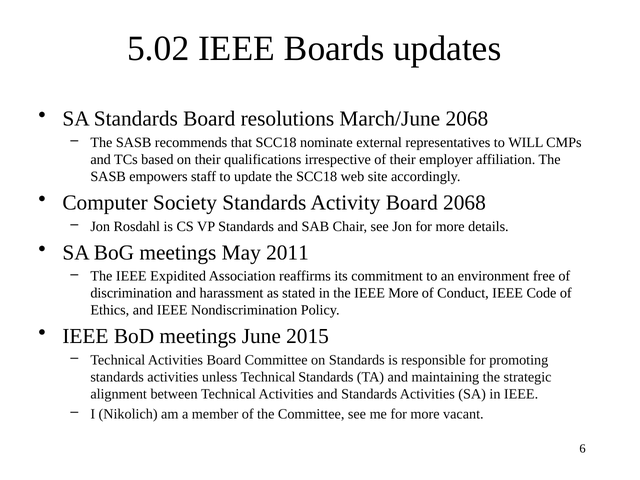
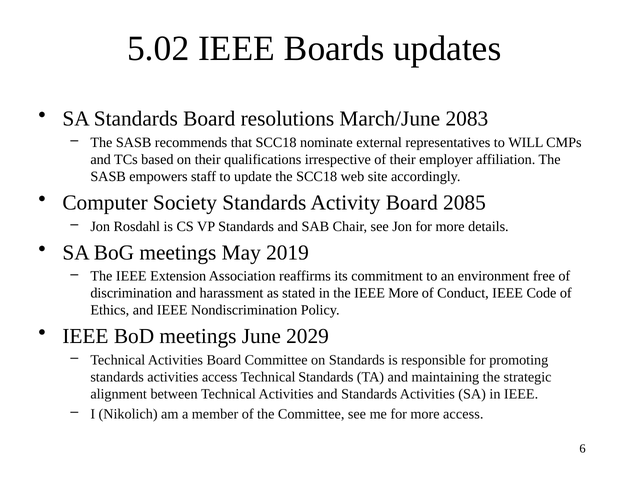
March/June 2068: 2068 -> 2083
Board 2068: 2068 -> 2085
2011: 2011 -> 2019
Expidited: Expidited -> Extension
2015: 2015 -> 2029
activities unless: unless -> access
more vacant: vacant -> access
